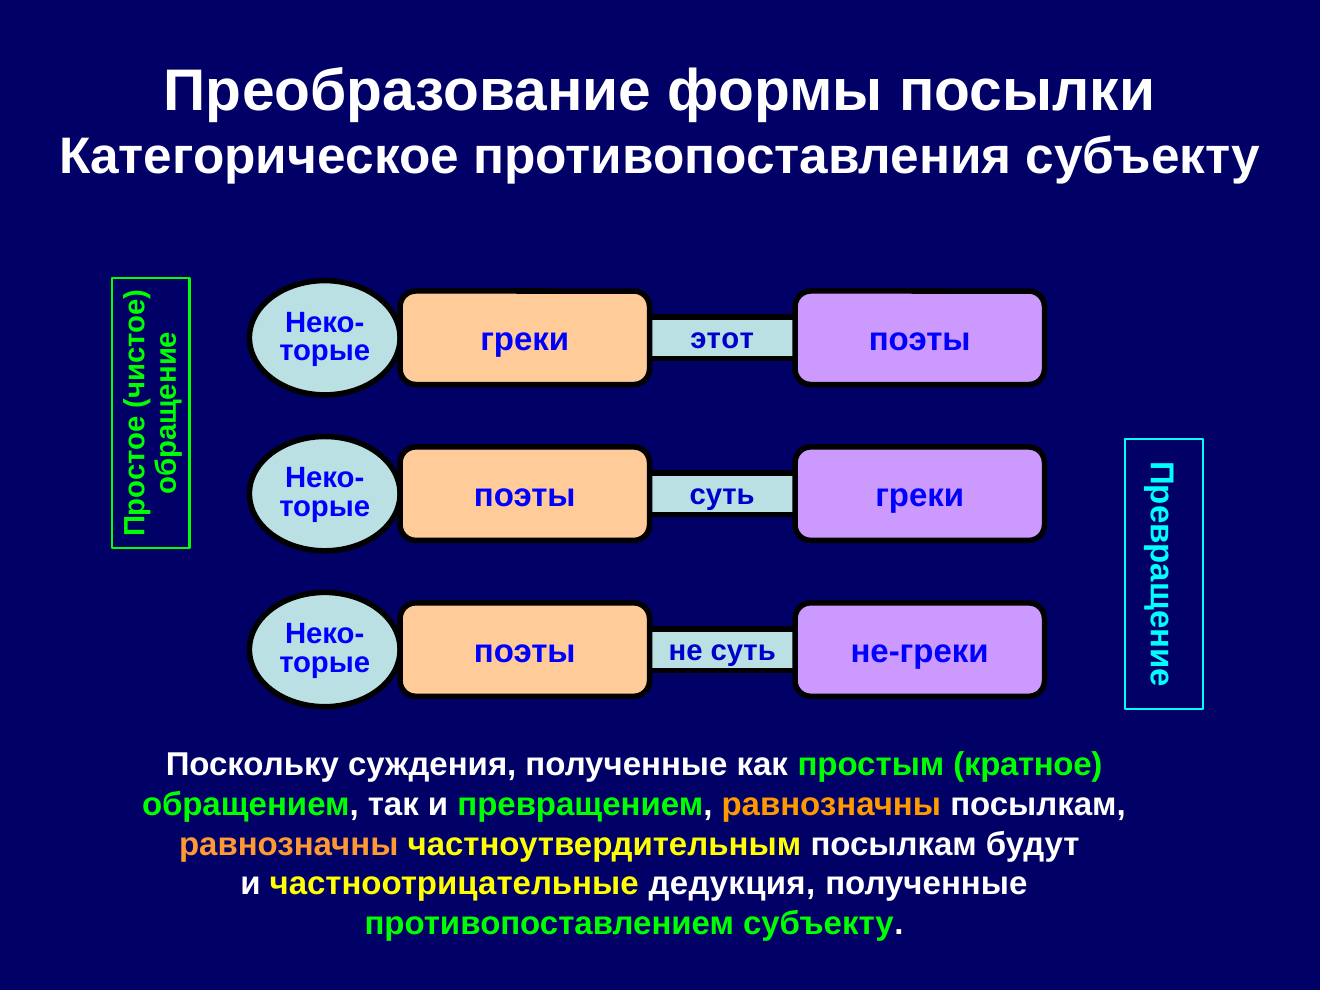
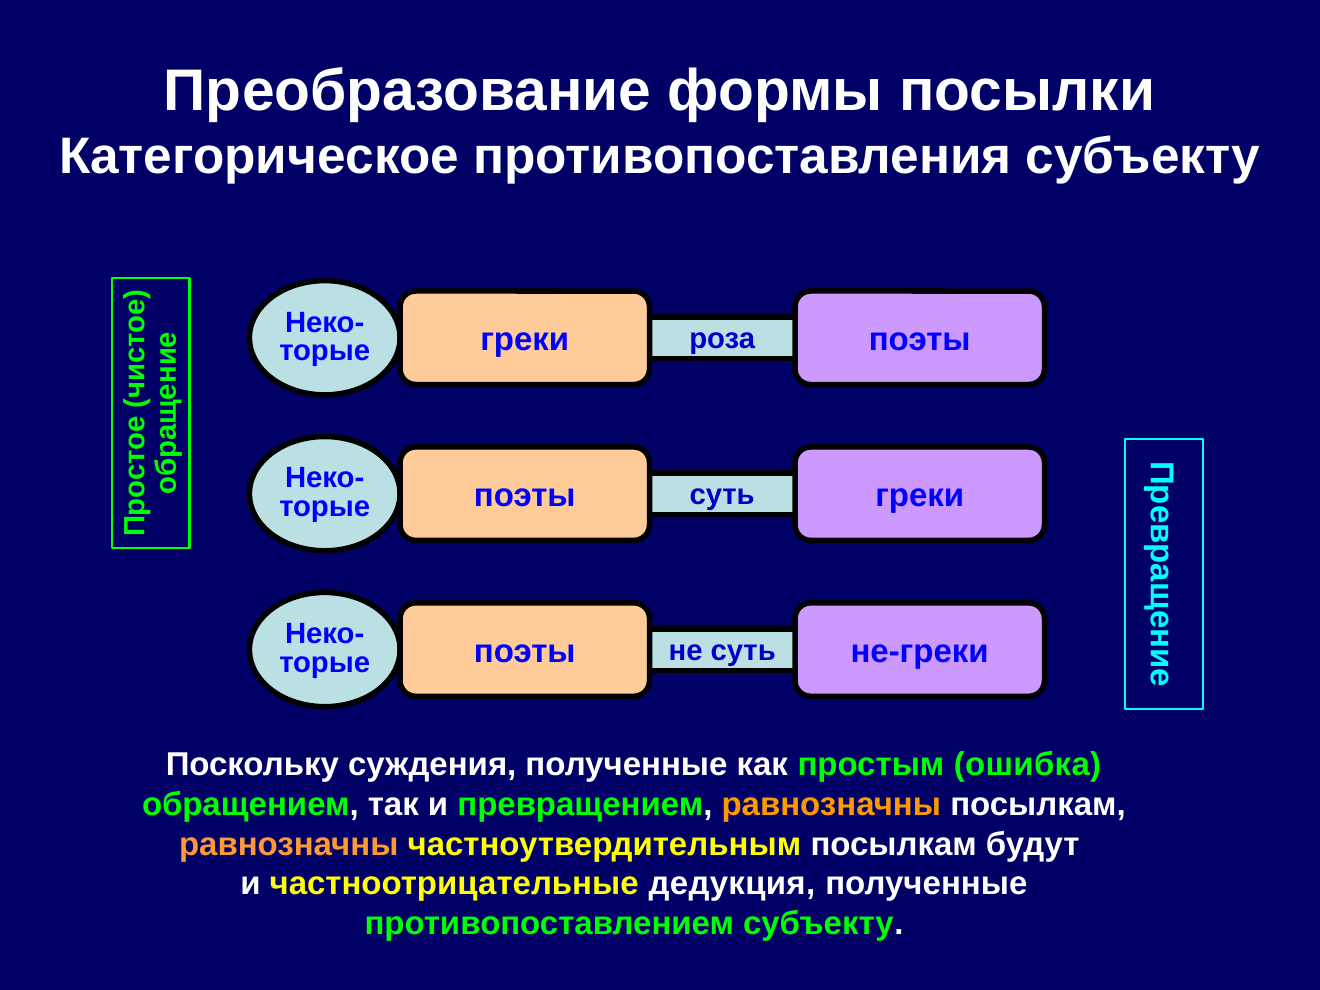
этот: этот -> роза
кратное: кратное -> ошибка
